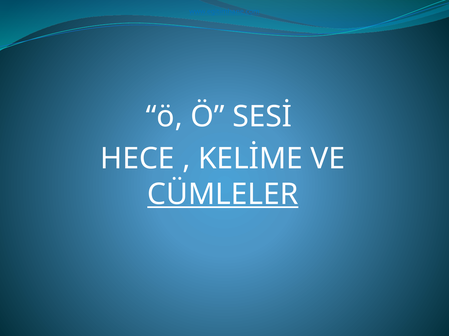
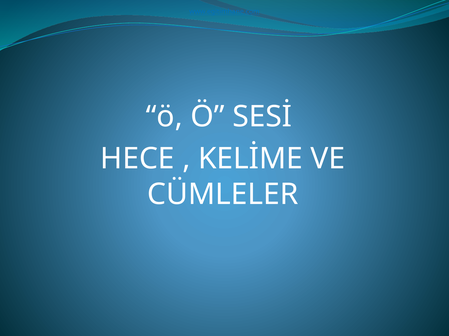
CÜMLELER underline: present -> none
